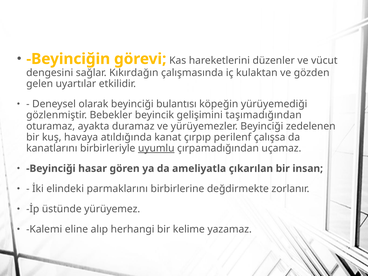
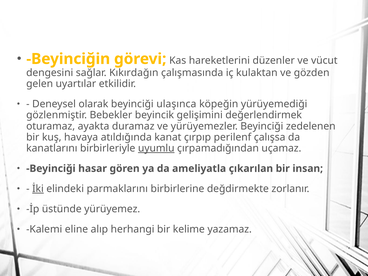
bulantısı: bulantısı -> ulaşınca
taşımadığından: taşımadığından -> değerlendirmek
İki underline: none -> present
